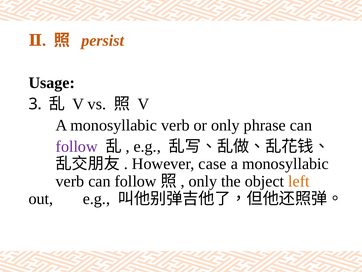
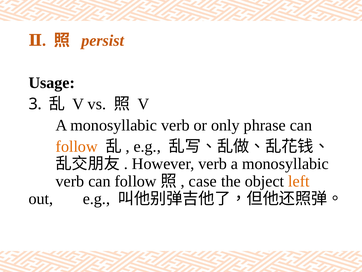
follow at (77, 146) colour: purple -> orange
However case: case -> verb
only at (203, 181): only -> case
